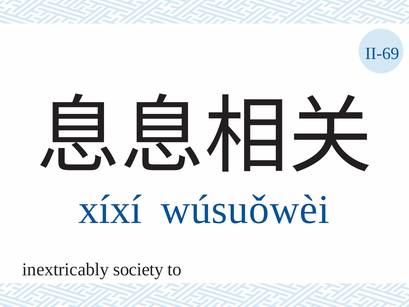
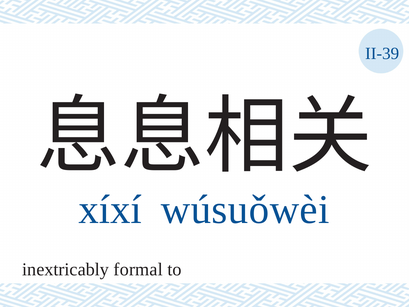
II-69: II-69 -> II-39
society: society -> formal
